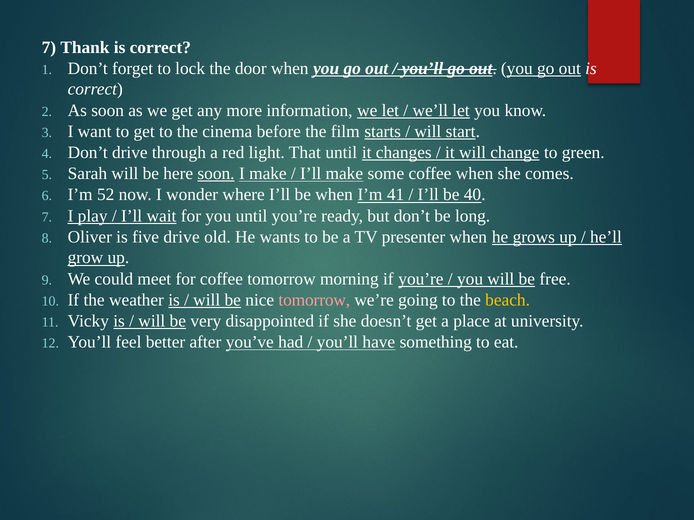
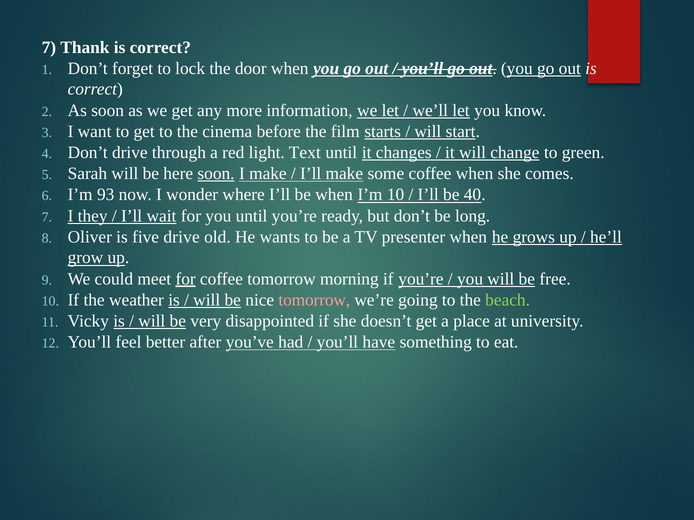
That: That -> Text
52: 52 -> 93
I’m 41: 41 -> 10
play: play -> they
for at (186, 279) underline: none -> present
beach colour: yellow -> light green
